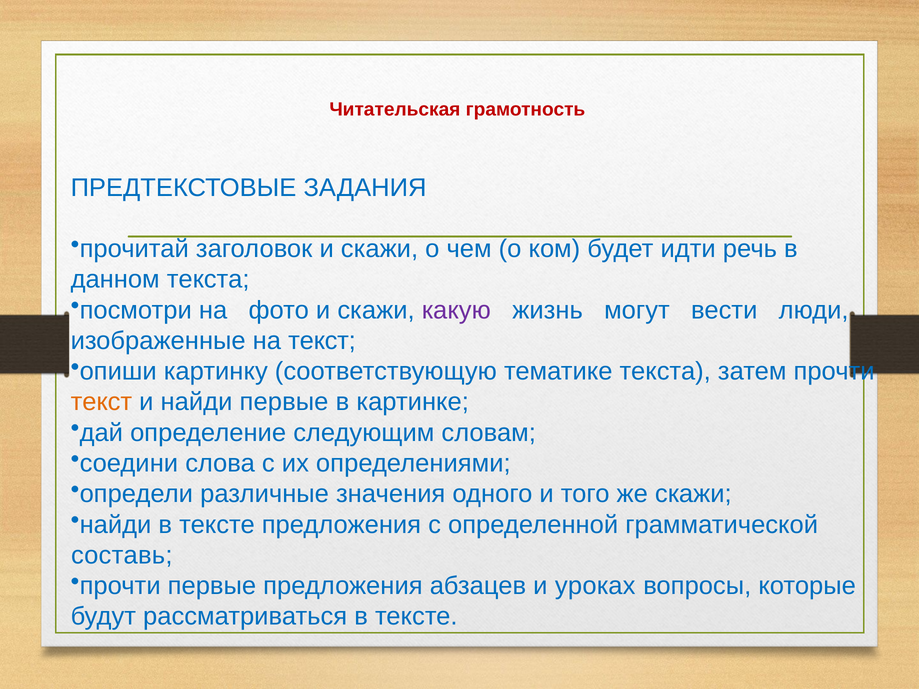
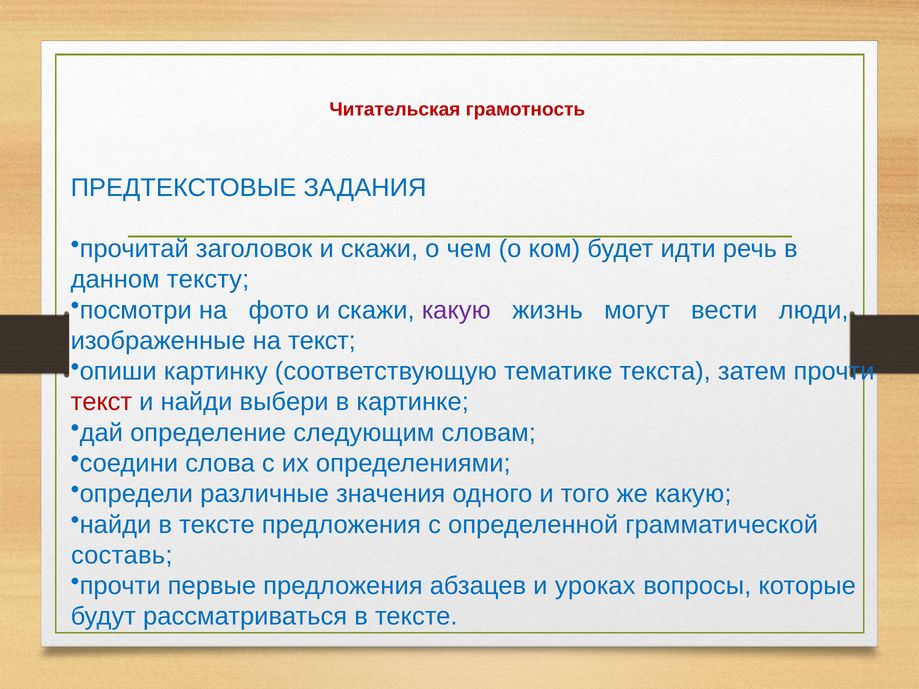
данном текста: текста -> тексту
текст at (101, 402) colour: orange -> red
найди первые: первые -> выбери
же скажи: скажи -> какую
